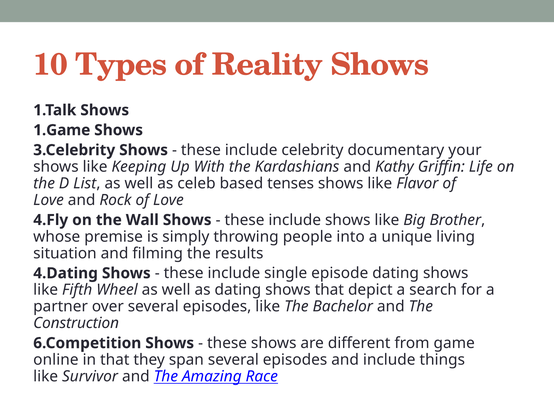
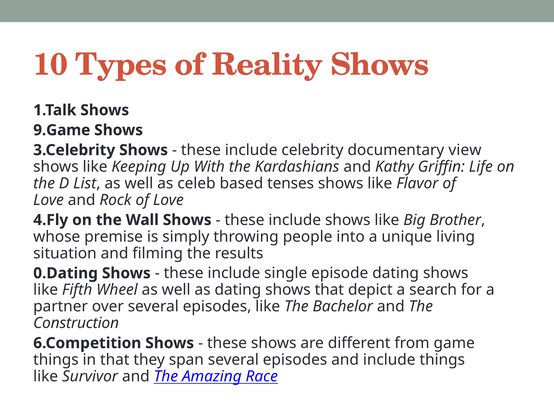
1.Game: 1.Game -> 9.Game
your: your -> view
4.Dating: 4.Dating -> 0.Dating
online at (56, 359): online -> things
